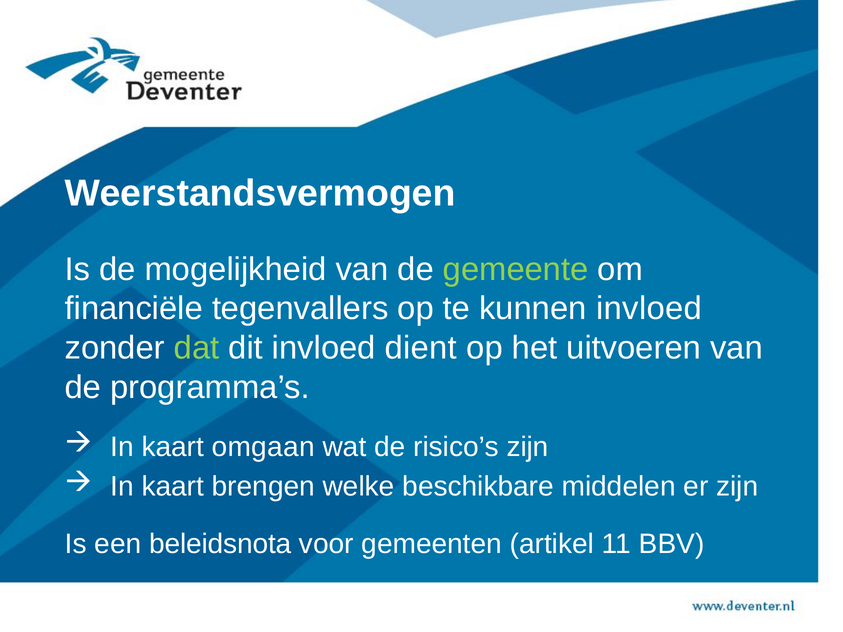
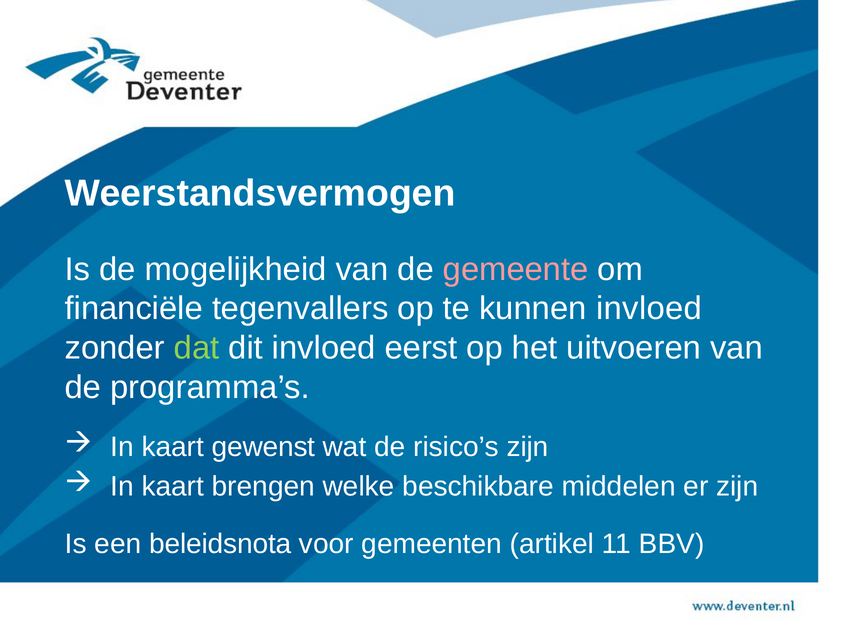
gemeente colour: light green -> pink
dient: dient -> eerst
omgaan: omgaan -> gewenst
